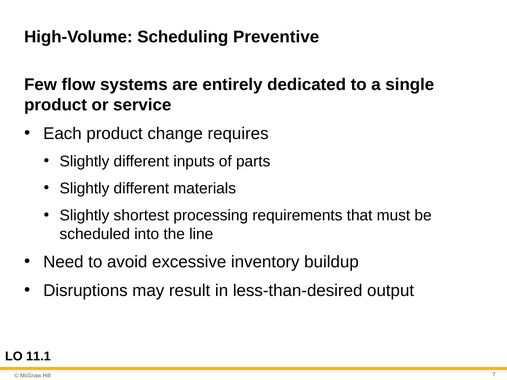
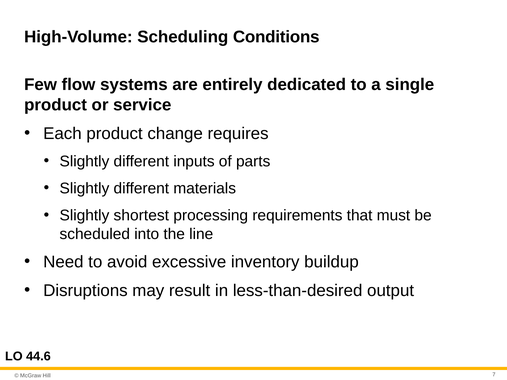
Preventive: Preventive -> Conditions
11.1: 11.1 -> 44.6
